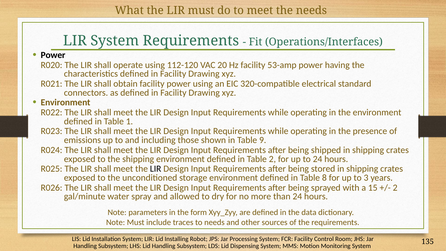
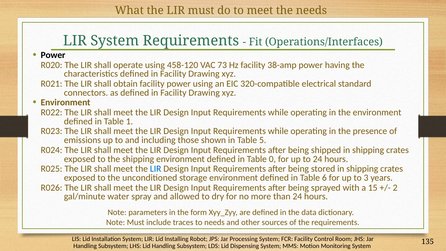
112-120: 112-120 -> 458-120
20: 20 -> 73
53-amp: 53-amp -> 38-amp
9: 9 -> 5
Table 2: 2 -> 0
LIR at (156, 169) colour: black -> blue
8: 8 -> 6
